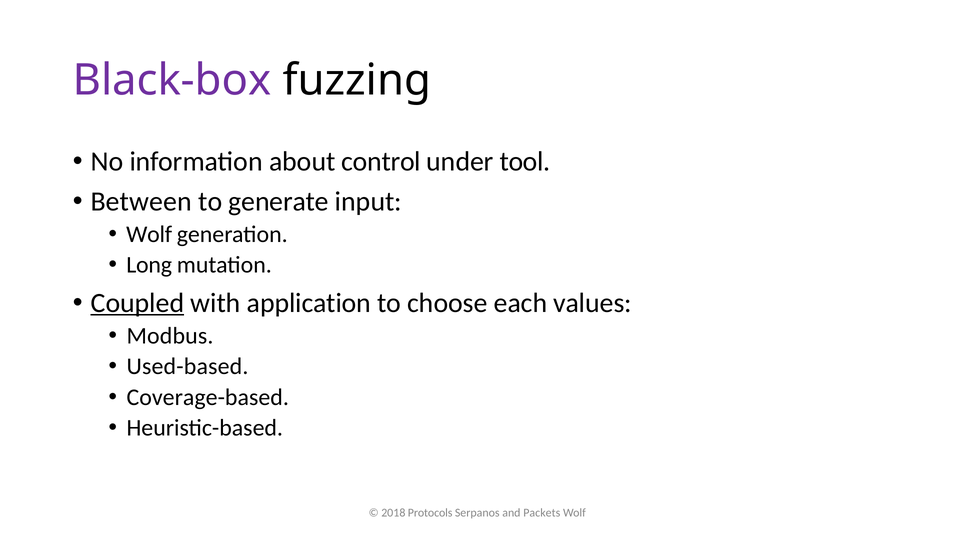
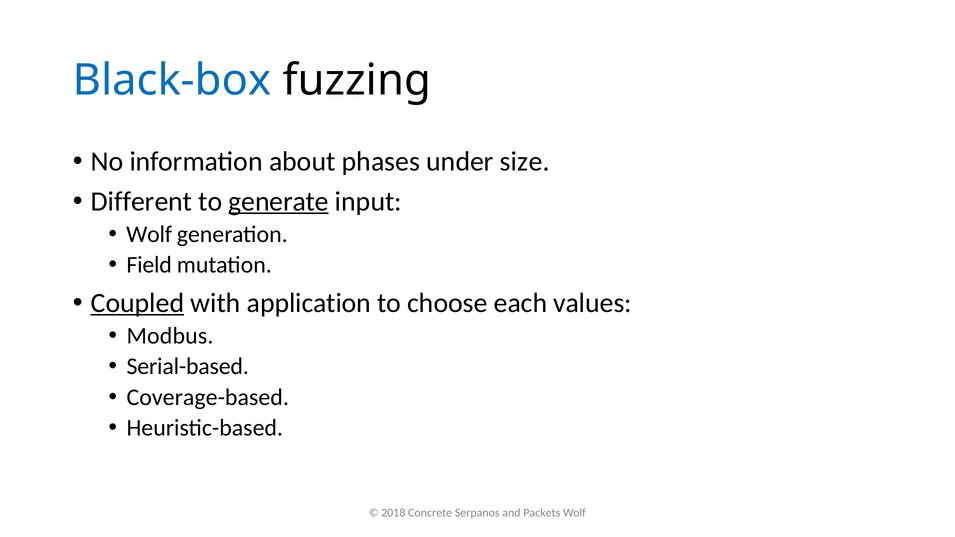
Black-box colour: purple -> blue
control: control -> phases
tool: tool -> size
Between: Between -> Different
generate underline: none -> present
Long: Long -> Field
Used-based: Used-based -> Serial-based
Protocols: Protocols -> Concrete
